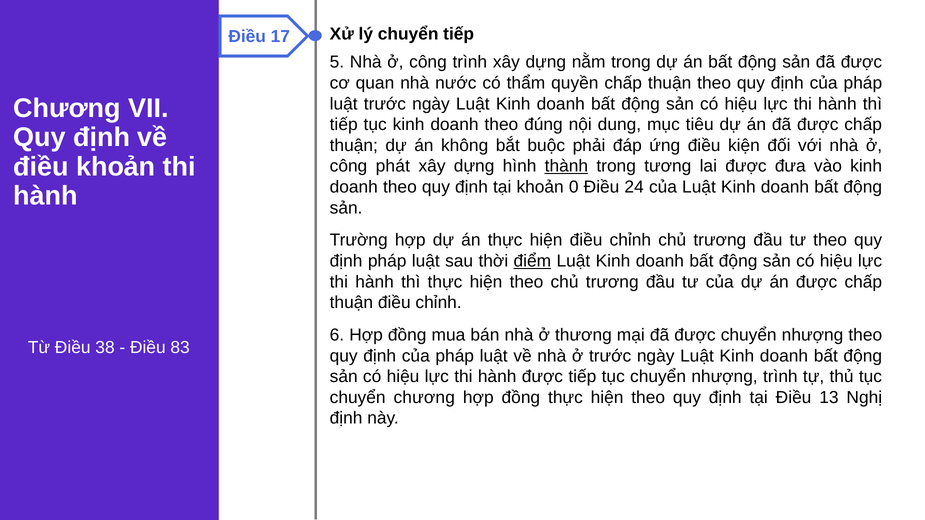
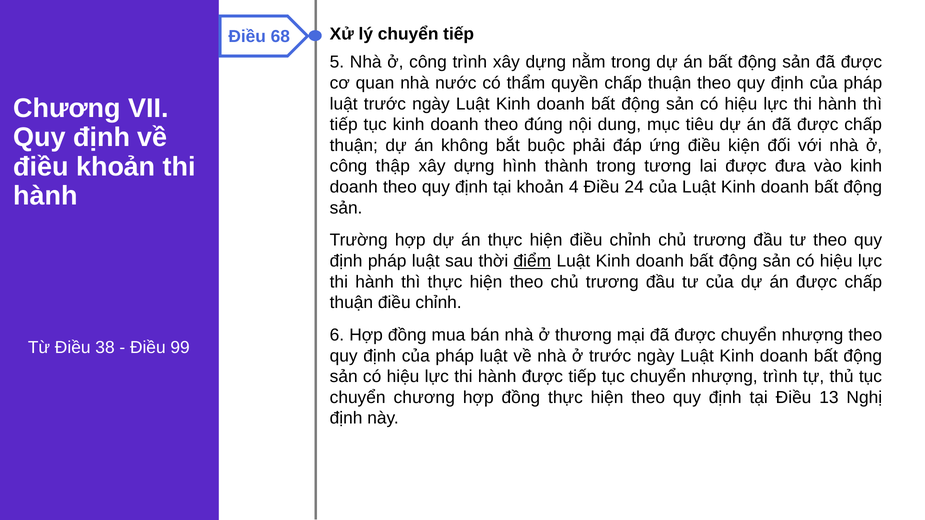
17: 17 -> 68
phát: phát -> thập
thành underline: present -> none
0: 0 -> 4
83: 83 -> 99
